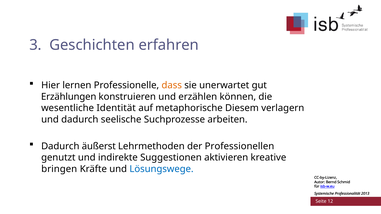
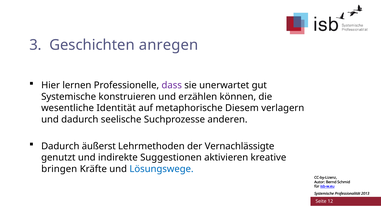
erfahren: erfahren -> anregen
dass colour: orange -> purple
Erzählungen at (69, 97): Erzählungen -> Systemische
arbeiten: arbeiten -> anderen
Professionellen: Professionellen -> Vernachlässigte
